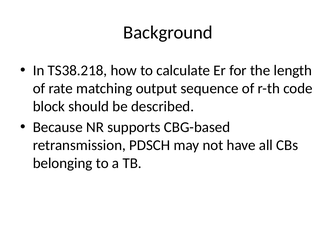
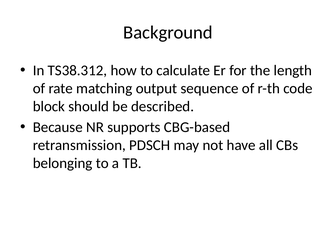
TS38.218: TS38.218 -> TS38.312
